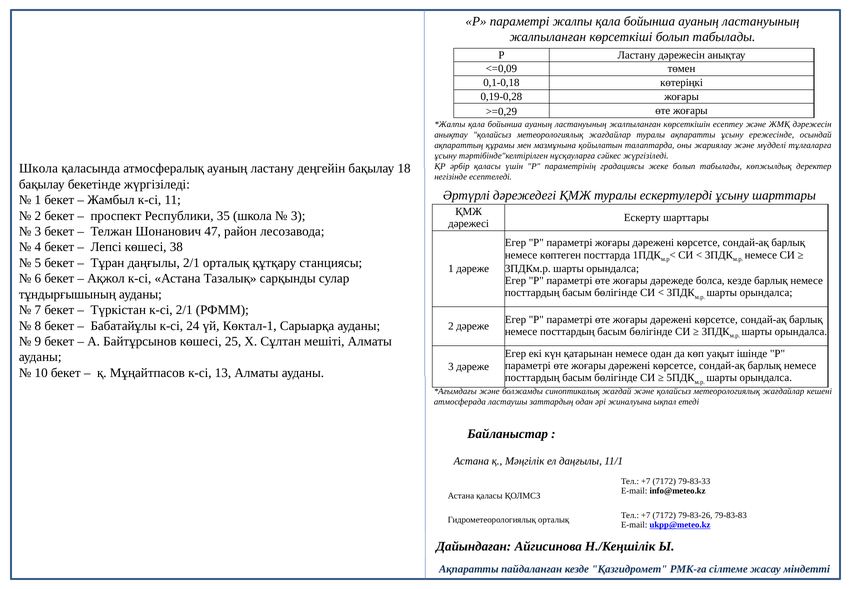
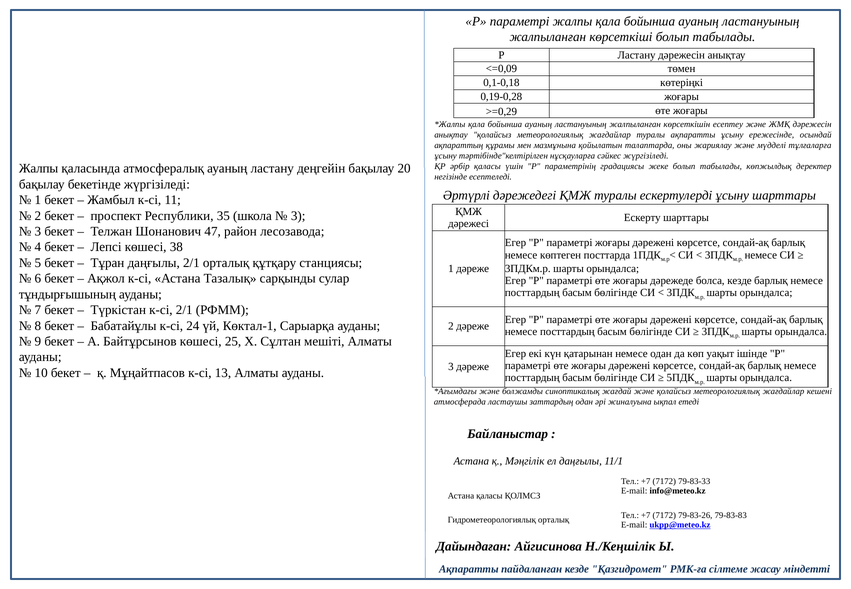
Школа at (38, 169): Школа -> Жалпы
18: 18 -> 20
